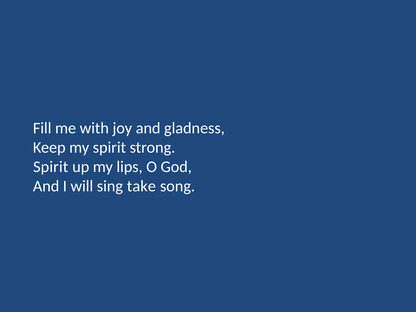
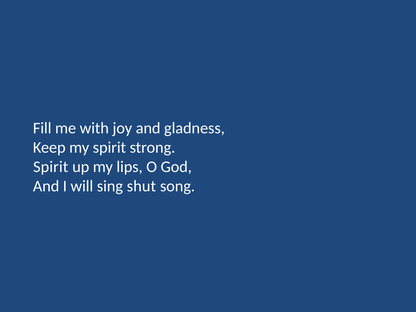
take: take -> shut
